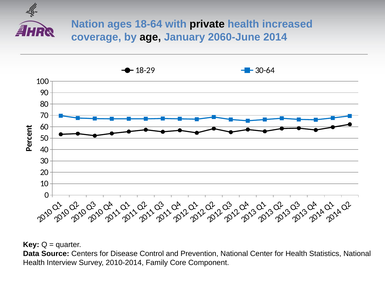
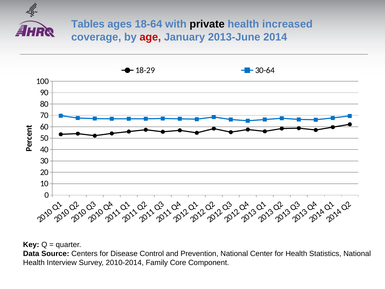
Nation: Nation -> Tables
age colour: black -> red
2060-June: 2060-June -> 2013-June
